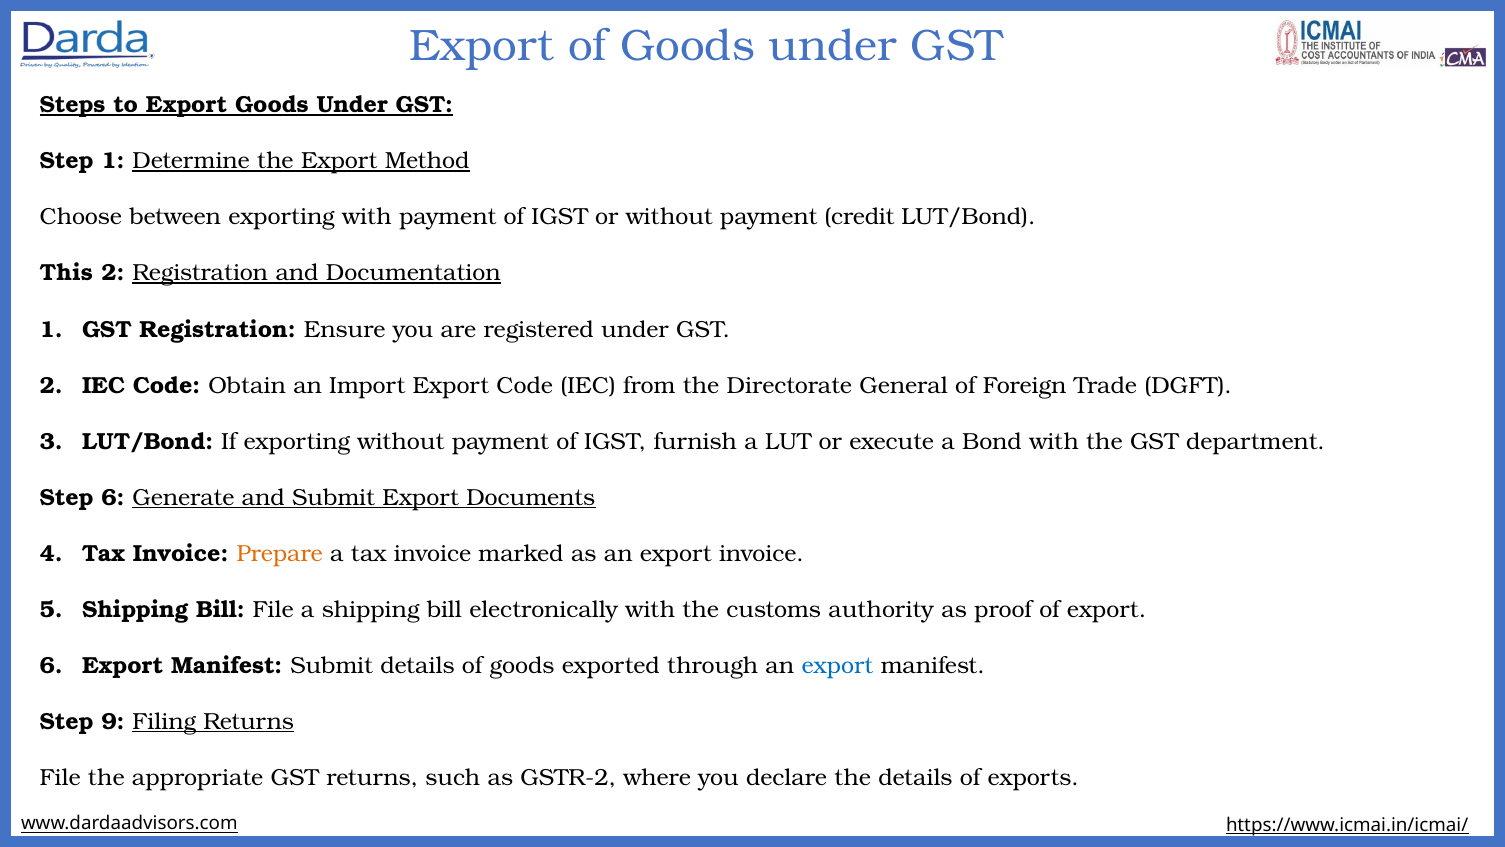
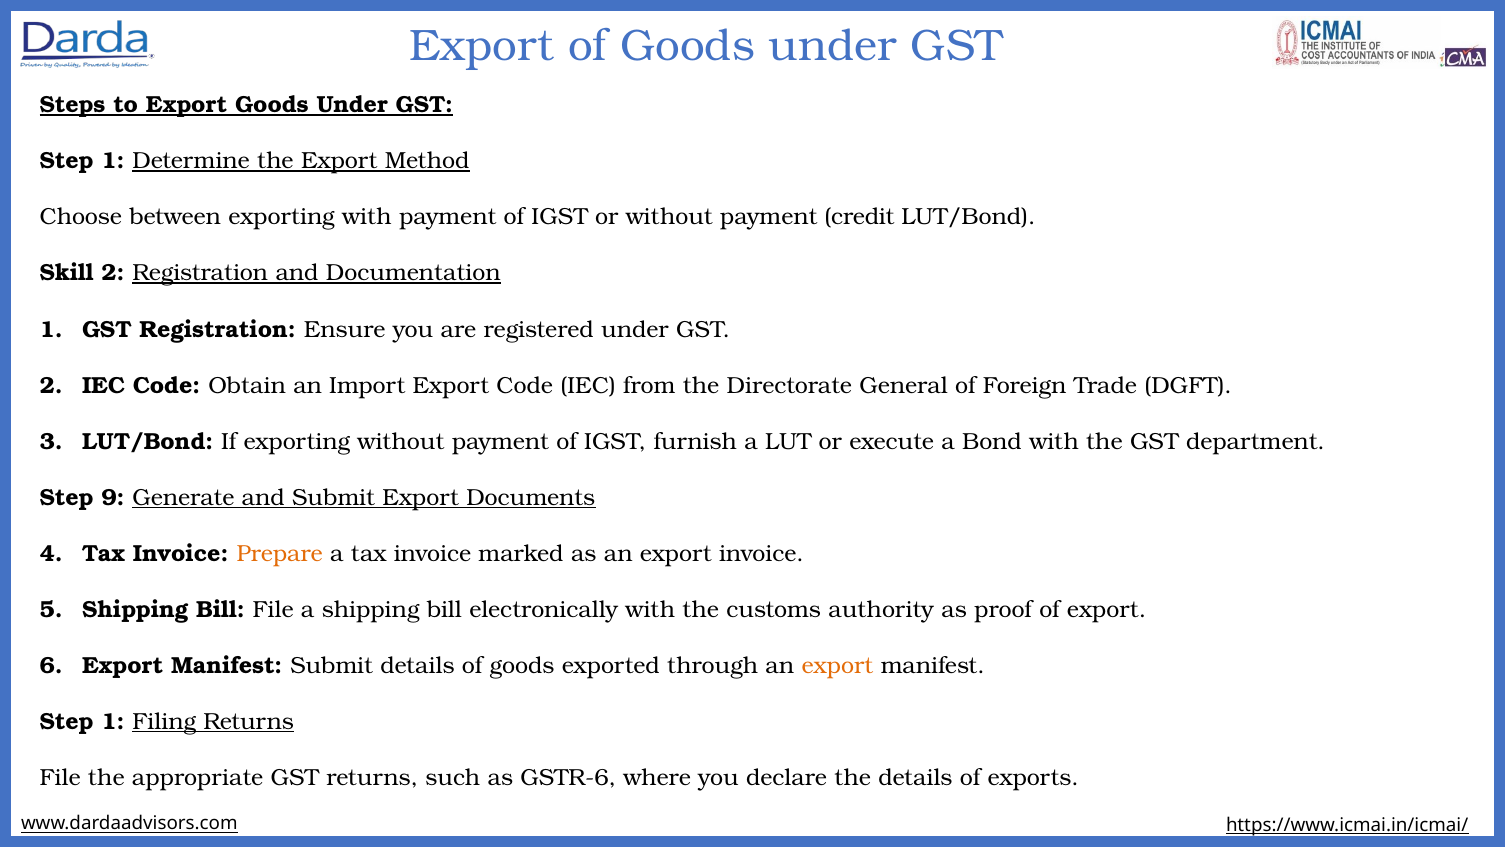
This: This -> Skill
Step 6: 6 -> 9
export at (837, 665) colour: blue -> orange
9 at (113, 721): 9 -> 1
GSTR-2: GSTR-2 -> GSTR-6
